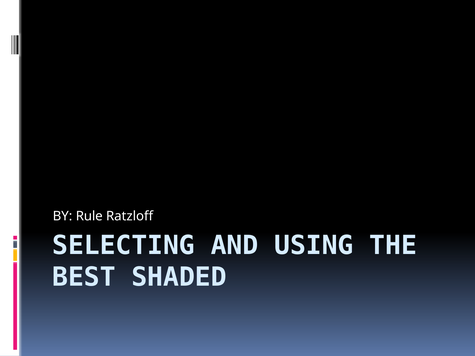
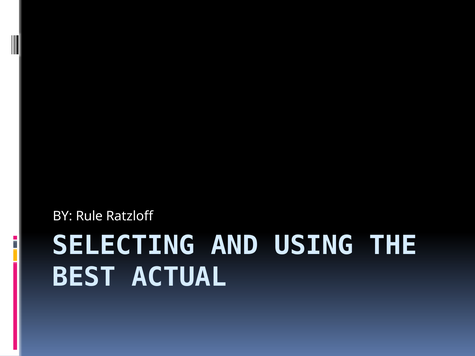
SHADED: SHADED -> ACTUAL
